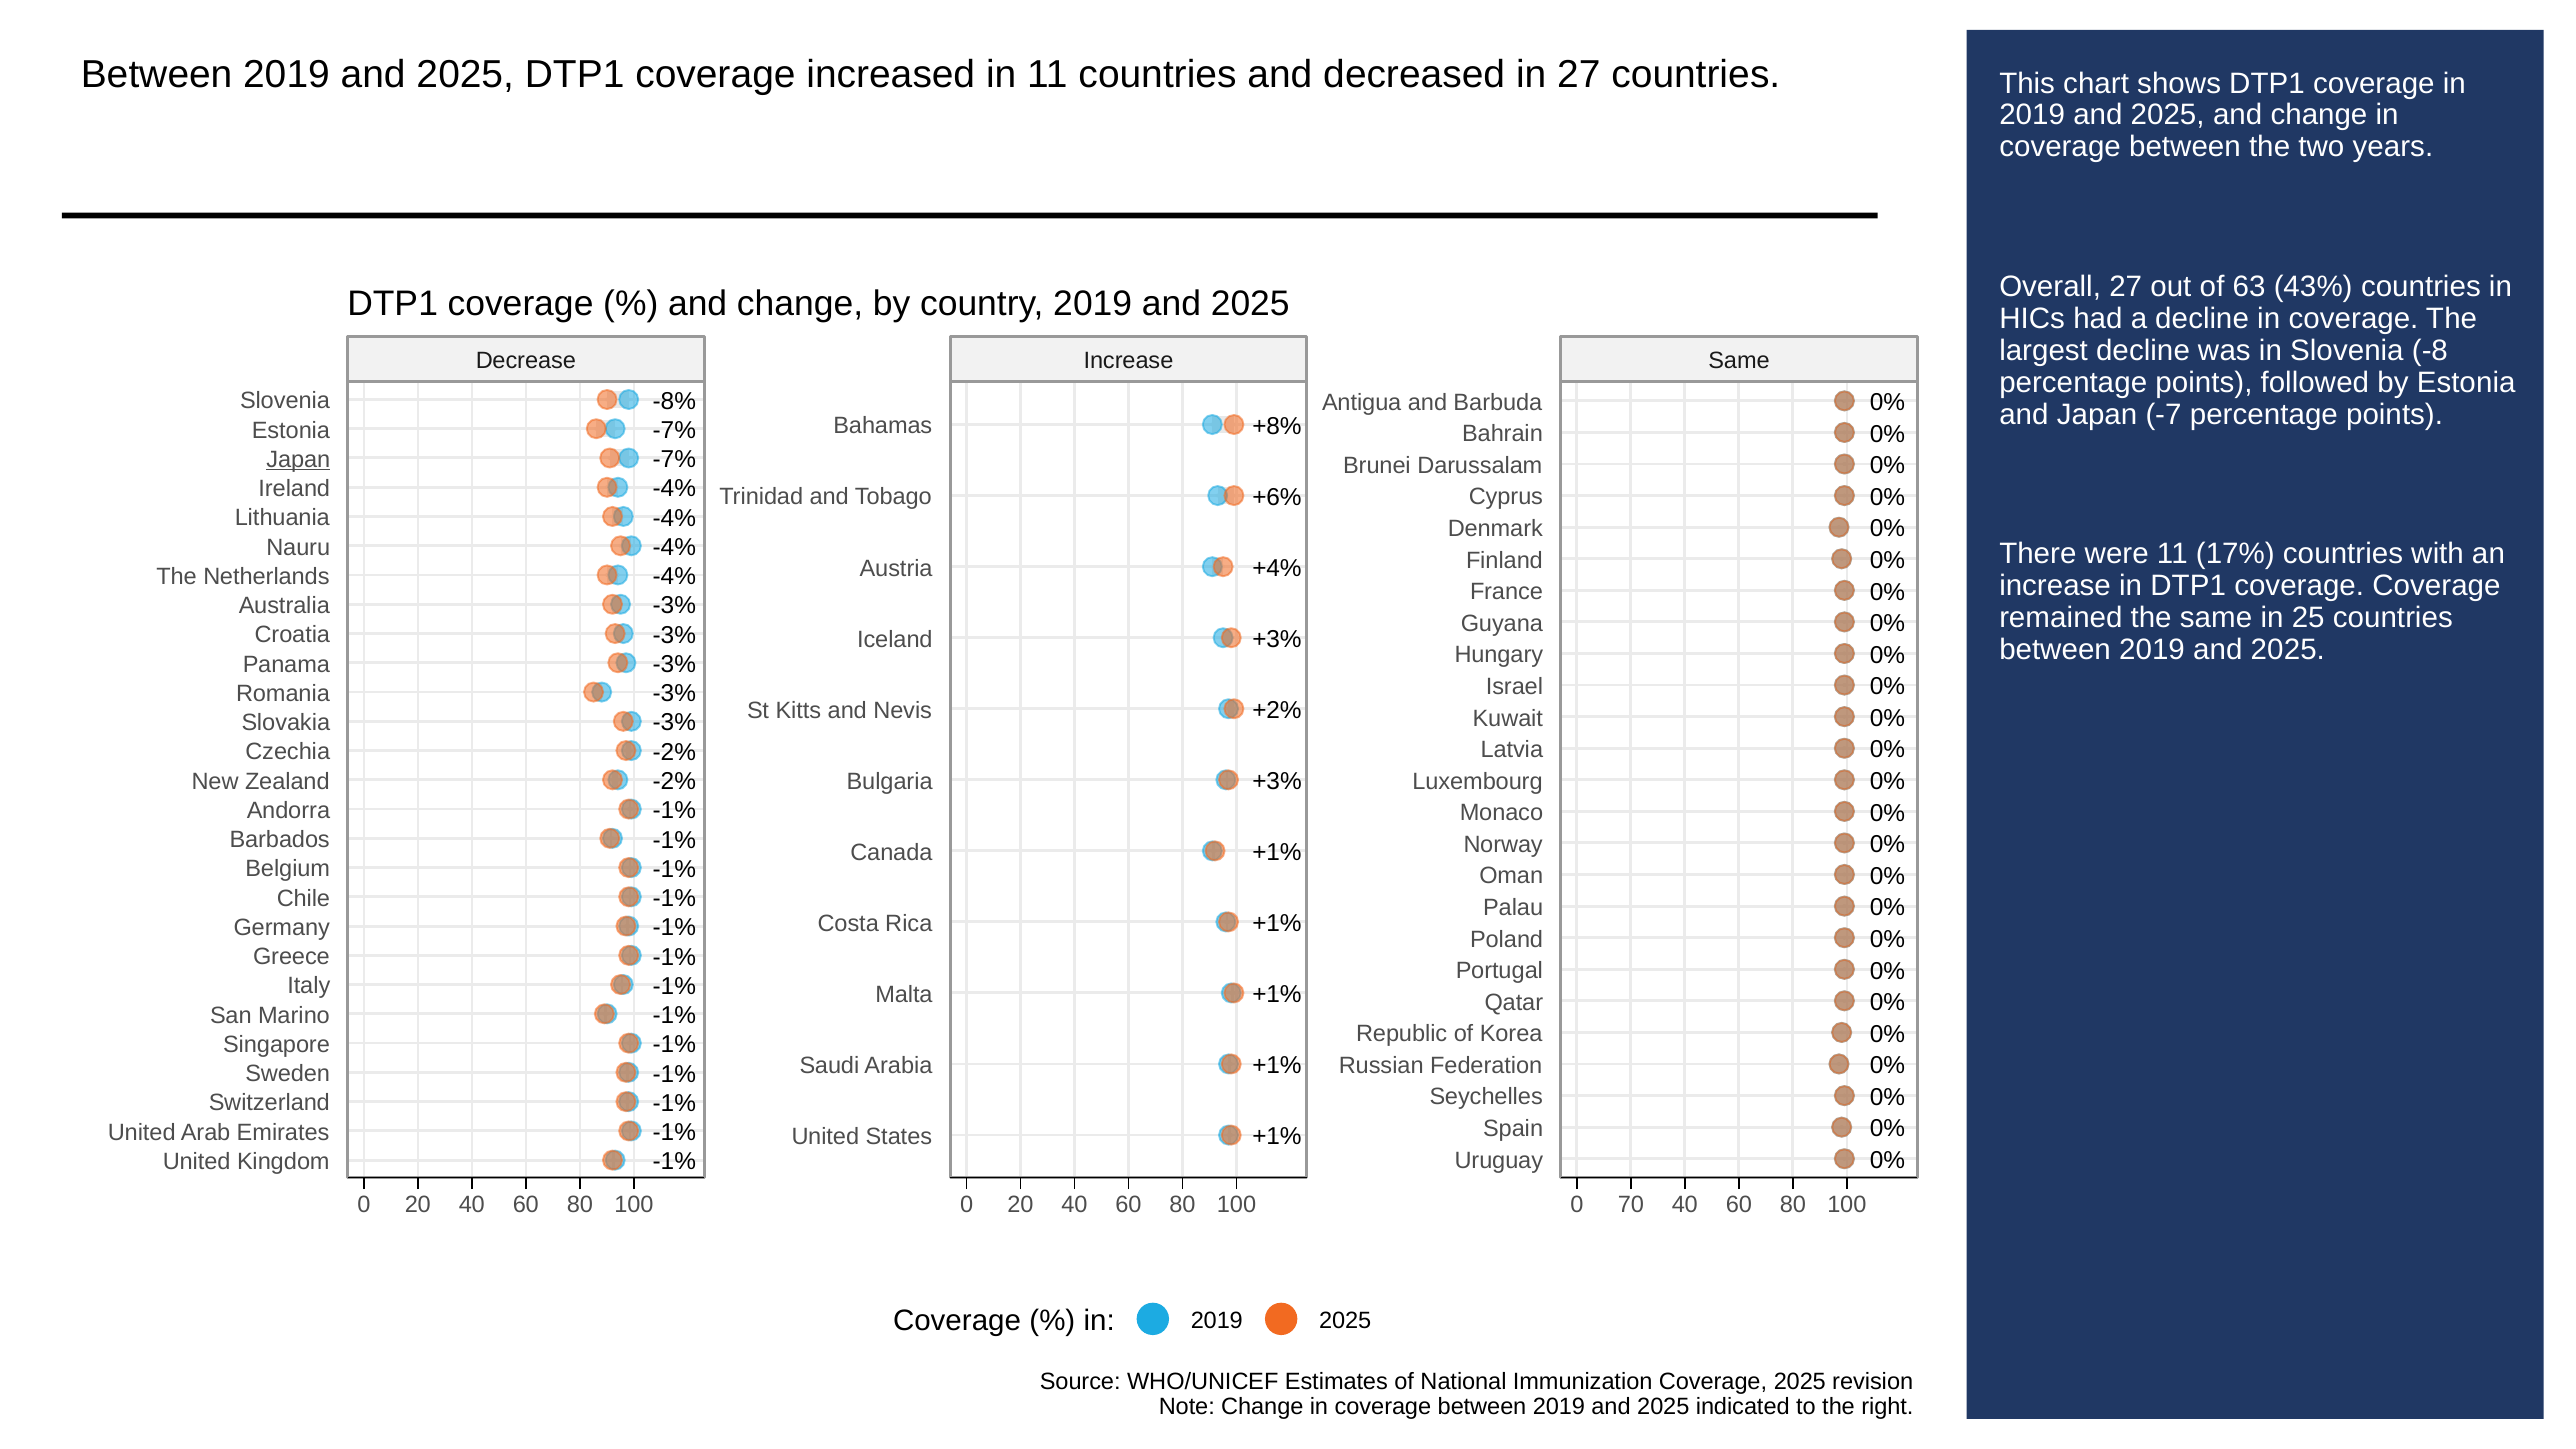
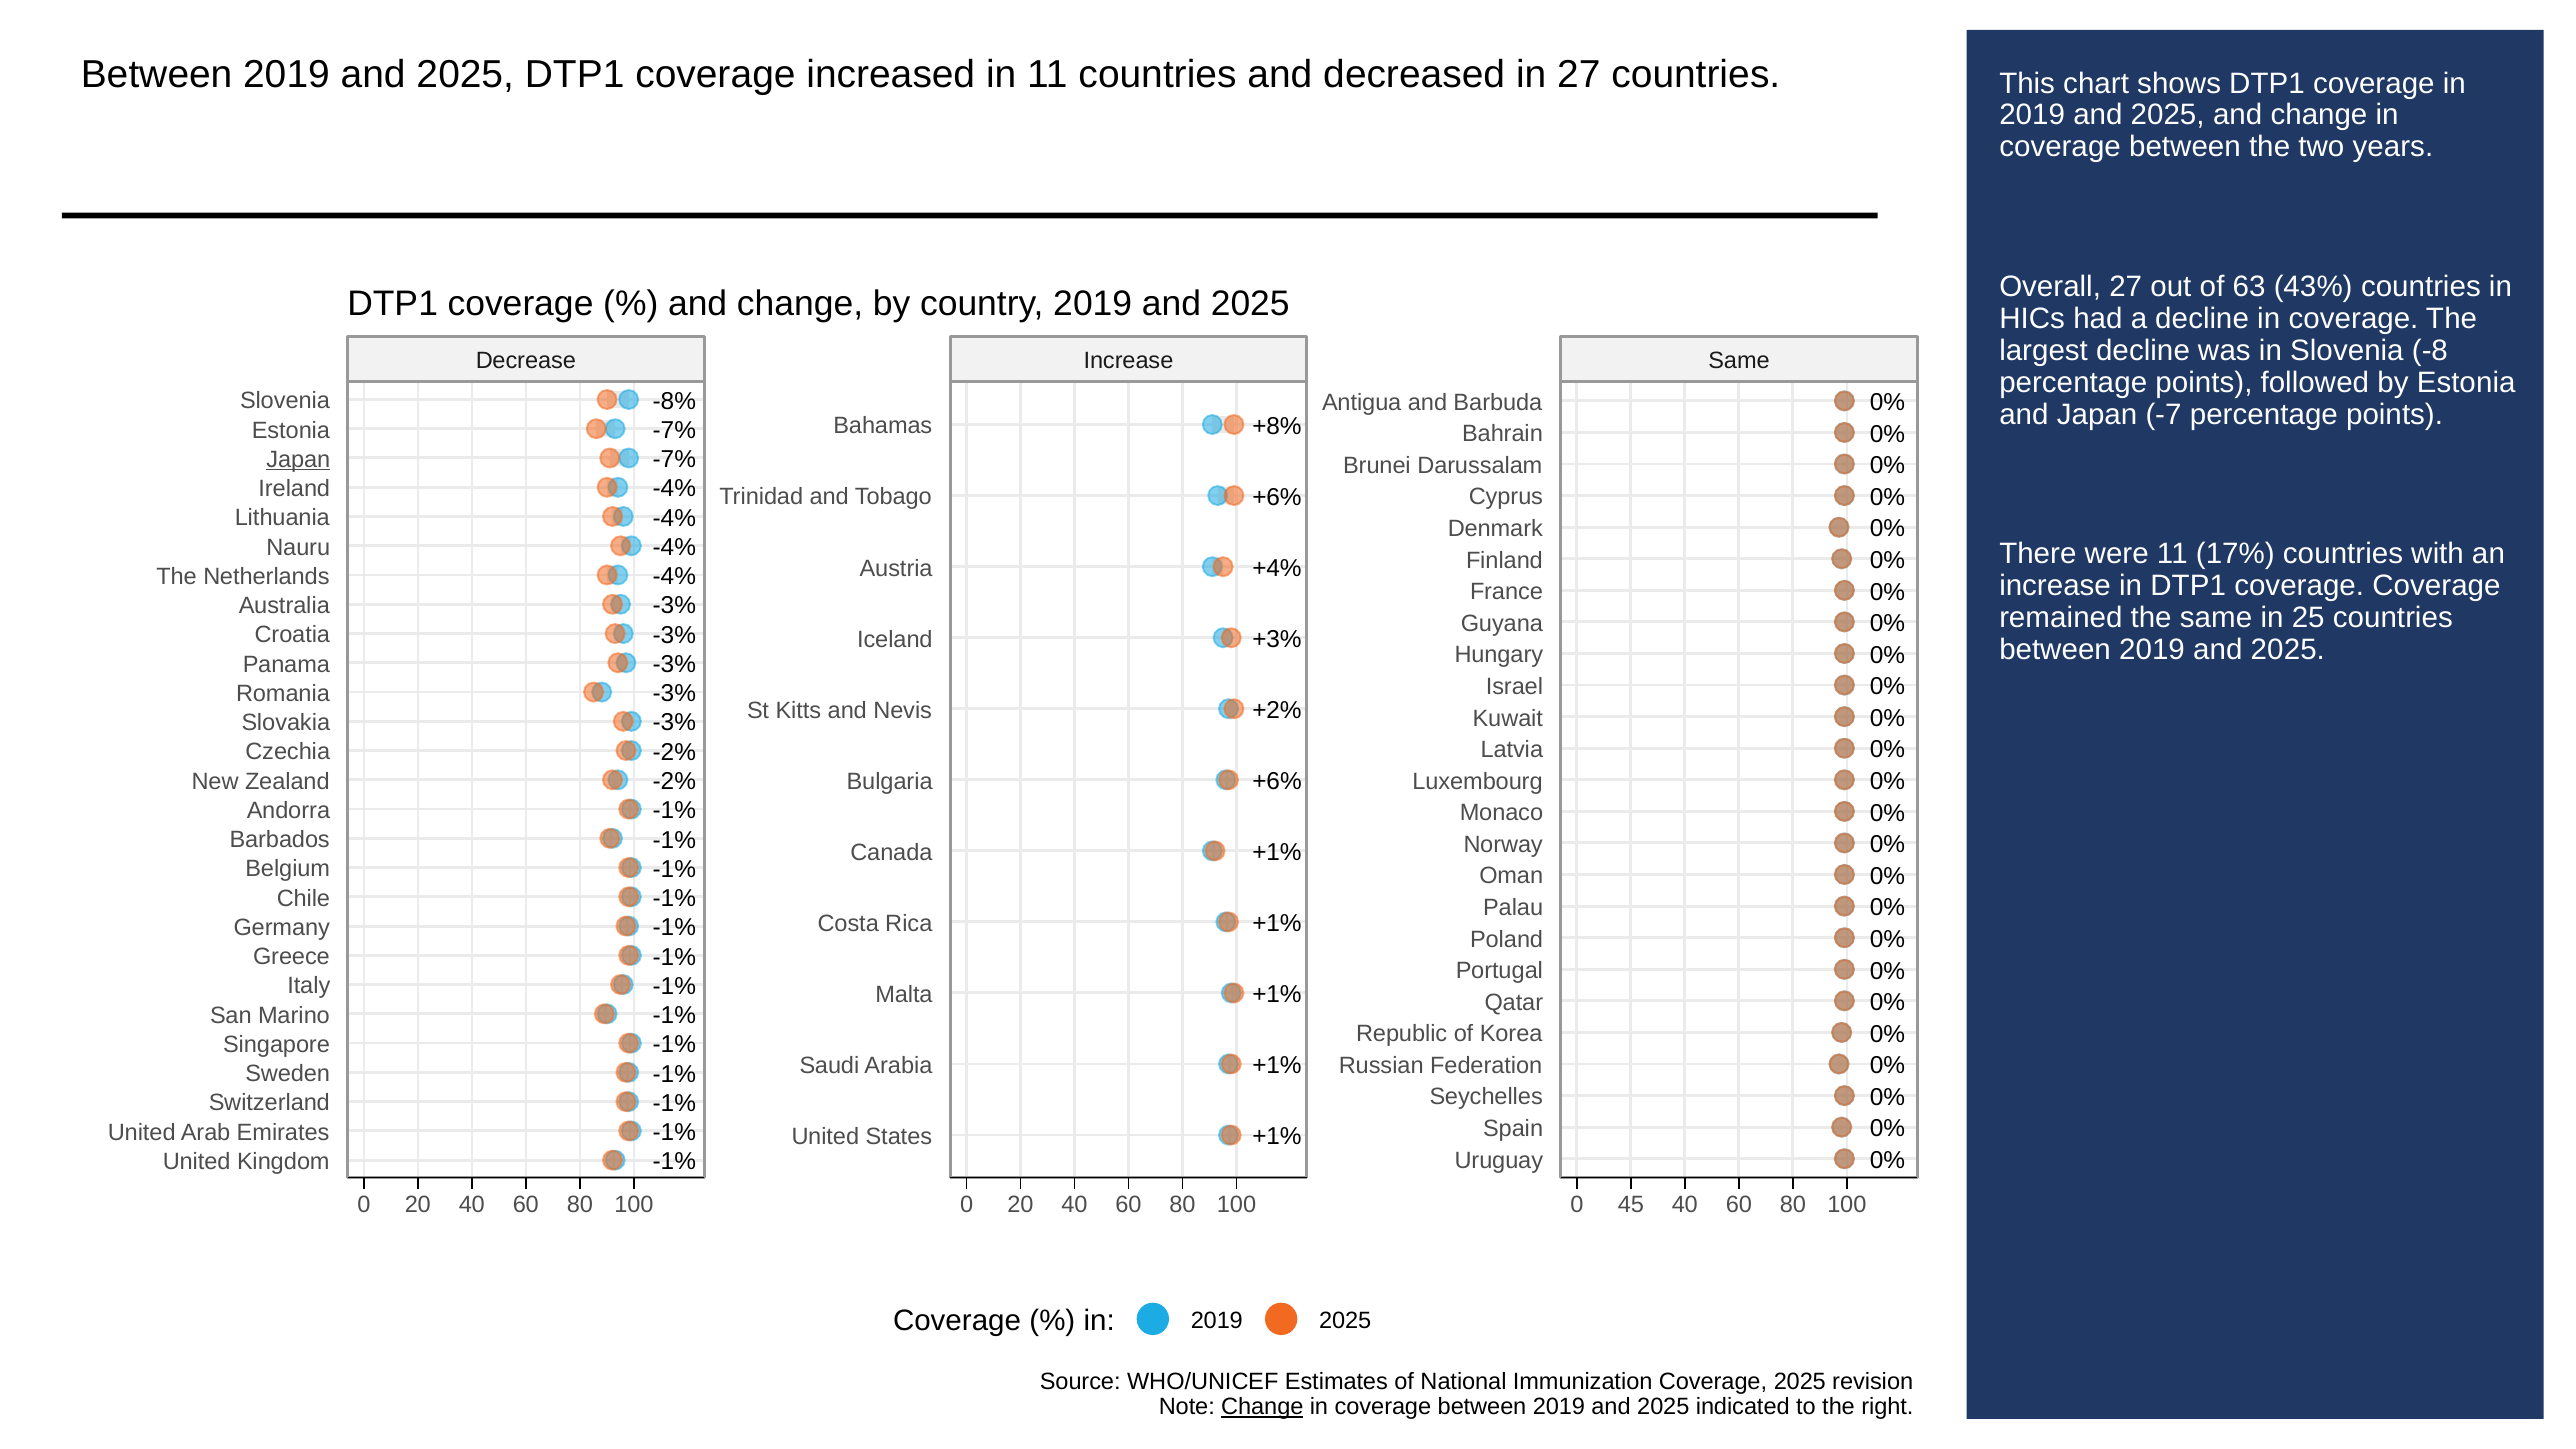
+3% at (1277, 781): +3% -> +6%
70: 70 -> 45
Change at (1262, 1407) underline: none -> present
